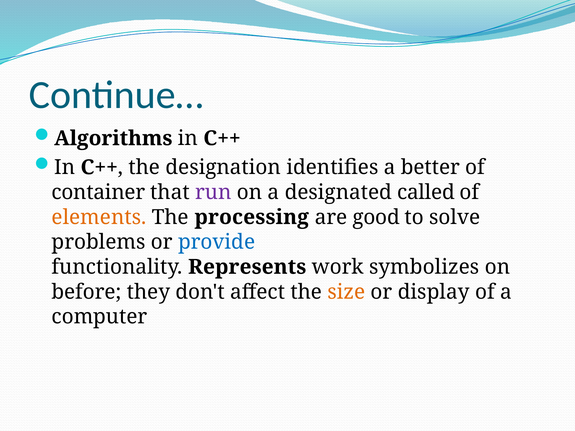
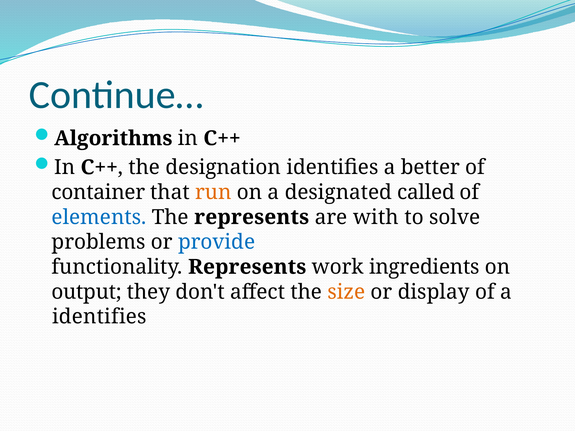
run colour: purple -> orange
elements colour: orange -> blue
The processing: processing -> represents
good: good -> with
symbolizes: symbolizes -> ingredients
before: before -> output
computer at (99, 317): computer -> identifies
